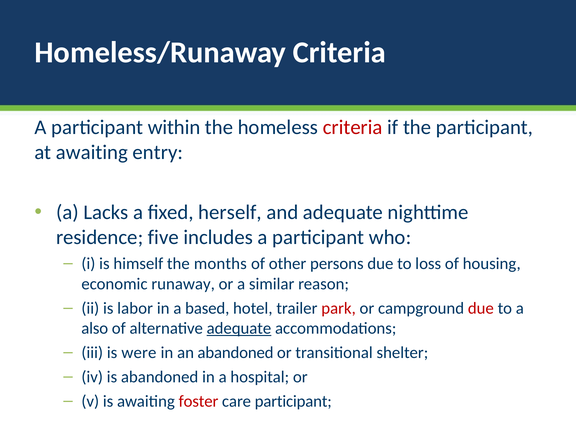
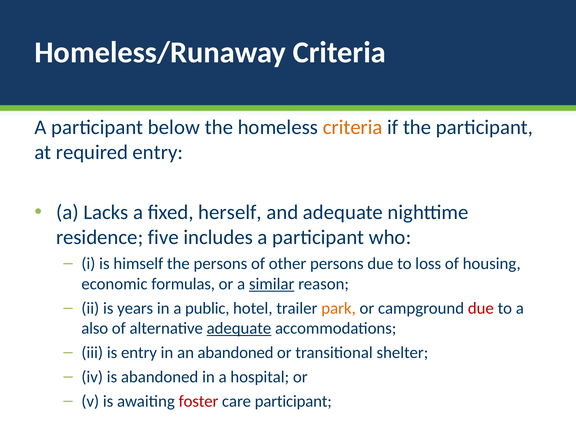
within: within -> below
criteria at (353, 127) colour: red -> orange
at awaiting: awaiting -> required
the months: months -> persons
runaway: runaway -> formulas
similar underline: none -> present
labor: labor -> years
based: based -> public
park colour: red -> orange
is were: were -> entry
